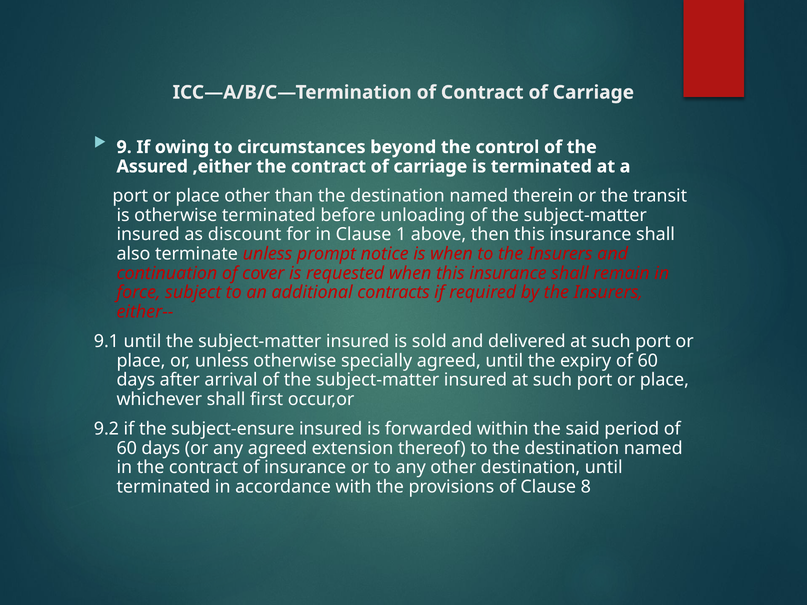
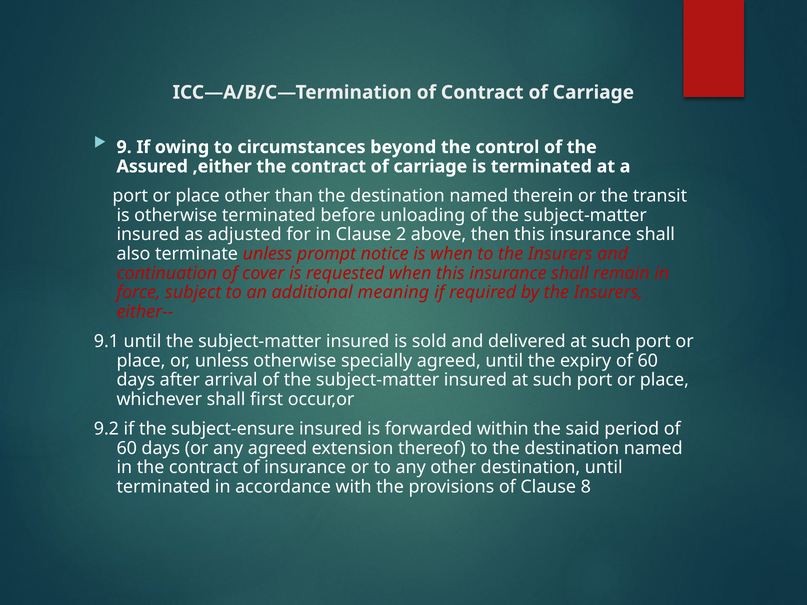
discount: discount -> adjusted
1: 1 -> 2
contracts: contracts -> meaning
